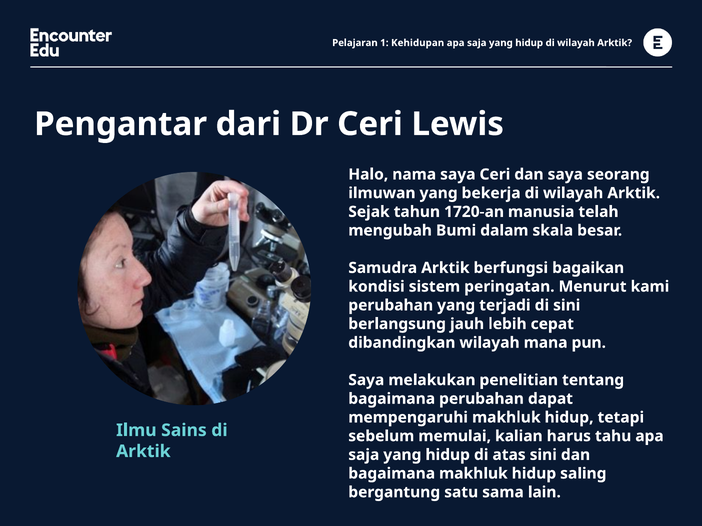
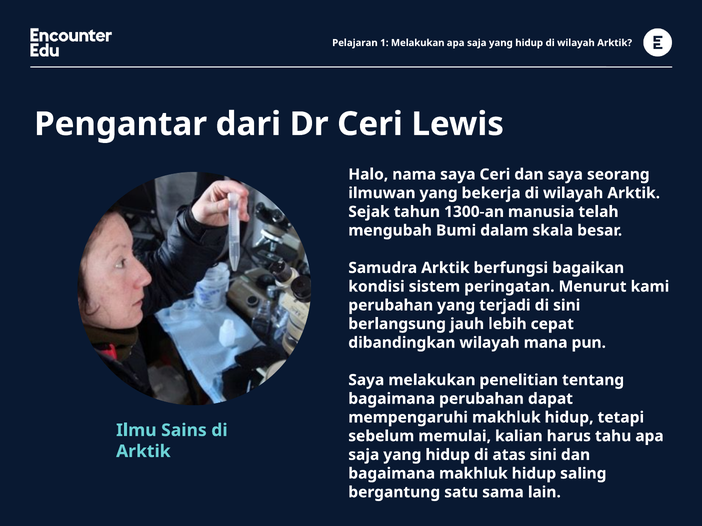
1 Kehidupan: Kehidupan -> Melakukan
1720-an: 1720-an -> 1300-an
